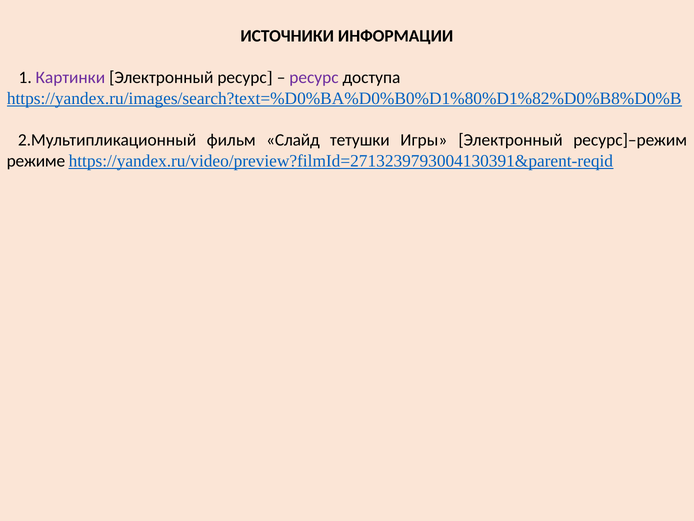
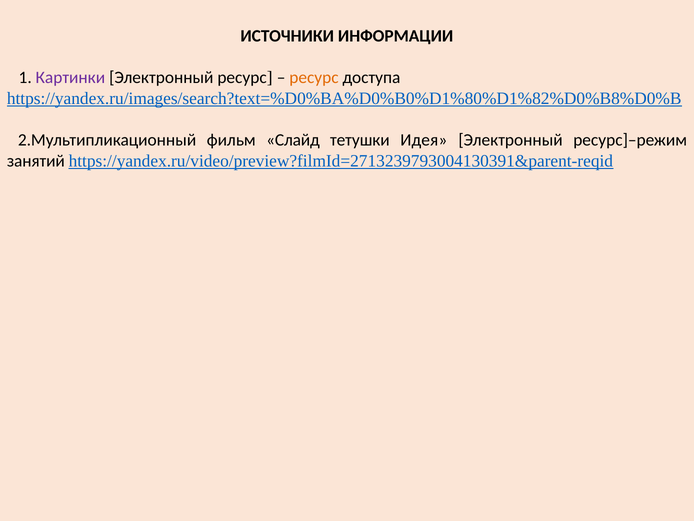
ресурс at (314, 78) colour: purple -> orange
Игры: Игры -> Идея
режиме: режиме -> занятий
